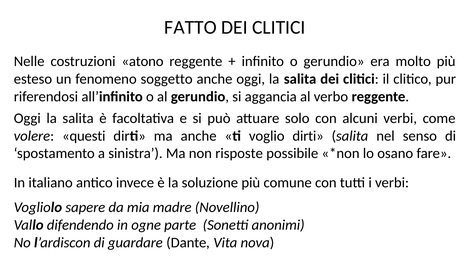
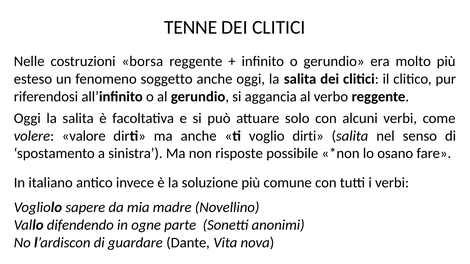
FATTO: FATTO -> TENNE
atono: atono -> borsa
questi: questi -> valore
